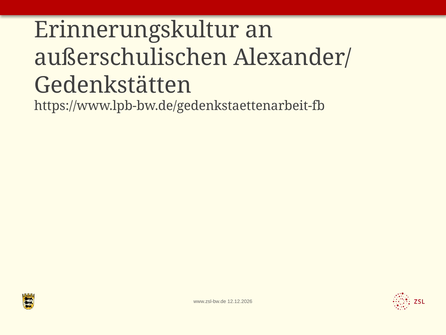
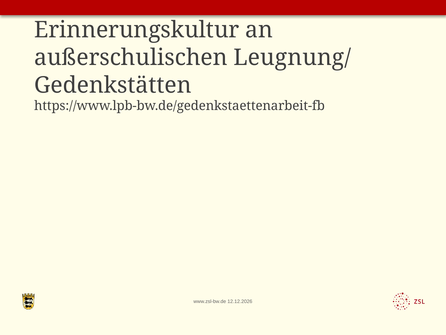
Alexander/: Alexander/ -> Leugnung/
